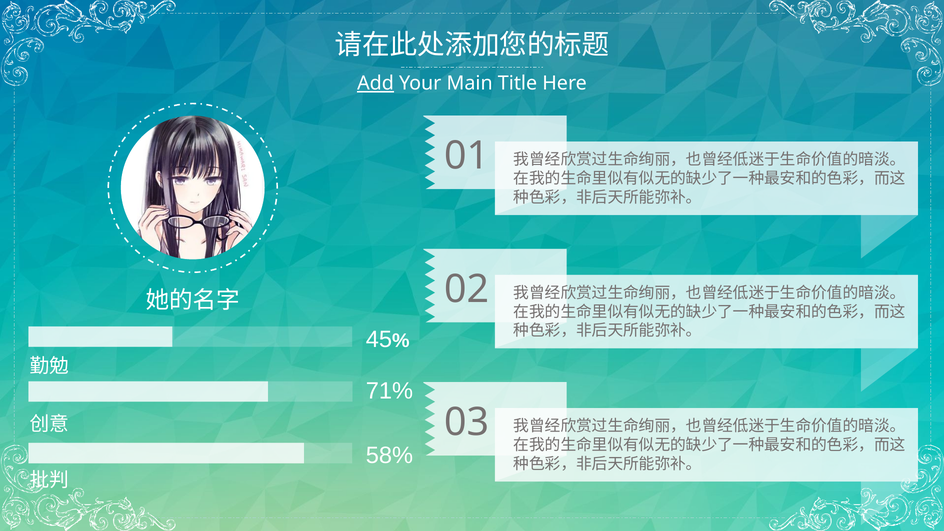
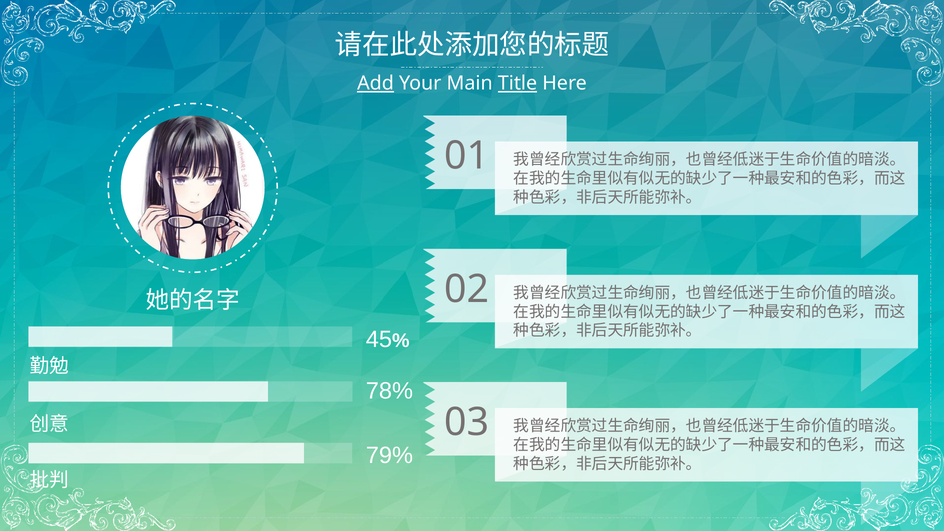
Title underline: none -> present
71%: 71% -> 78%
58%: 58% -> 79%
